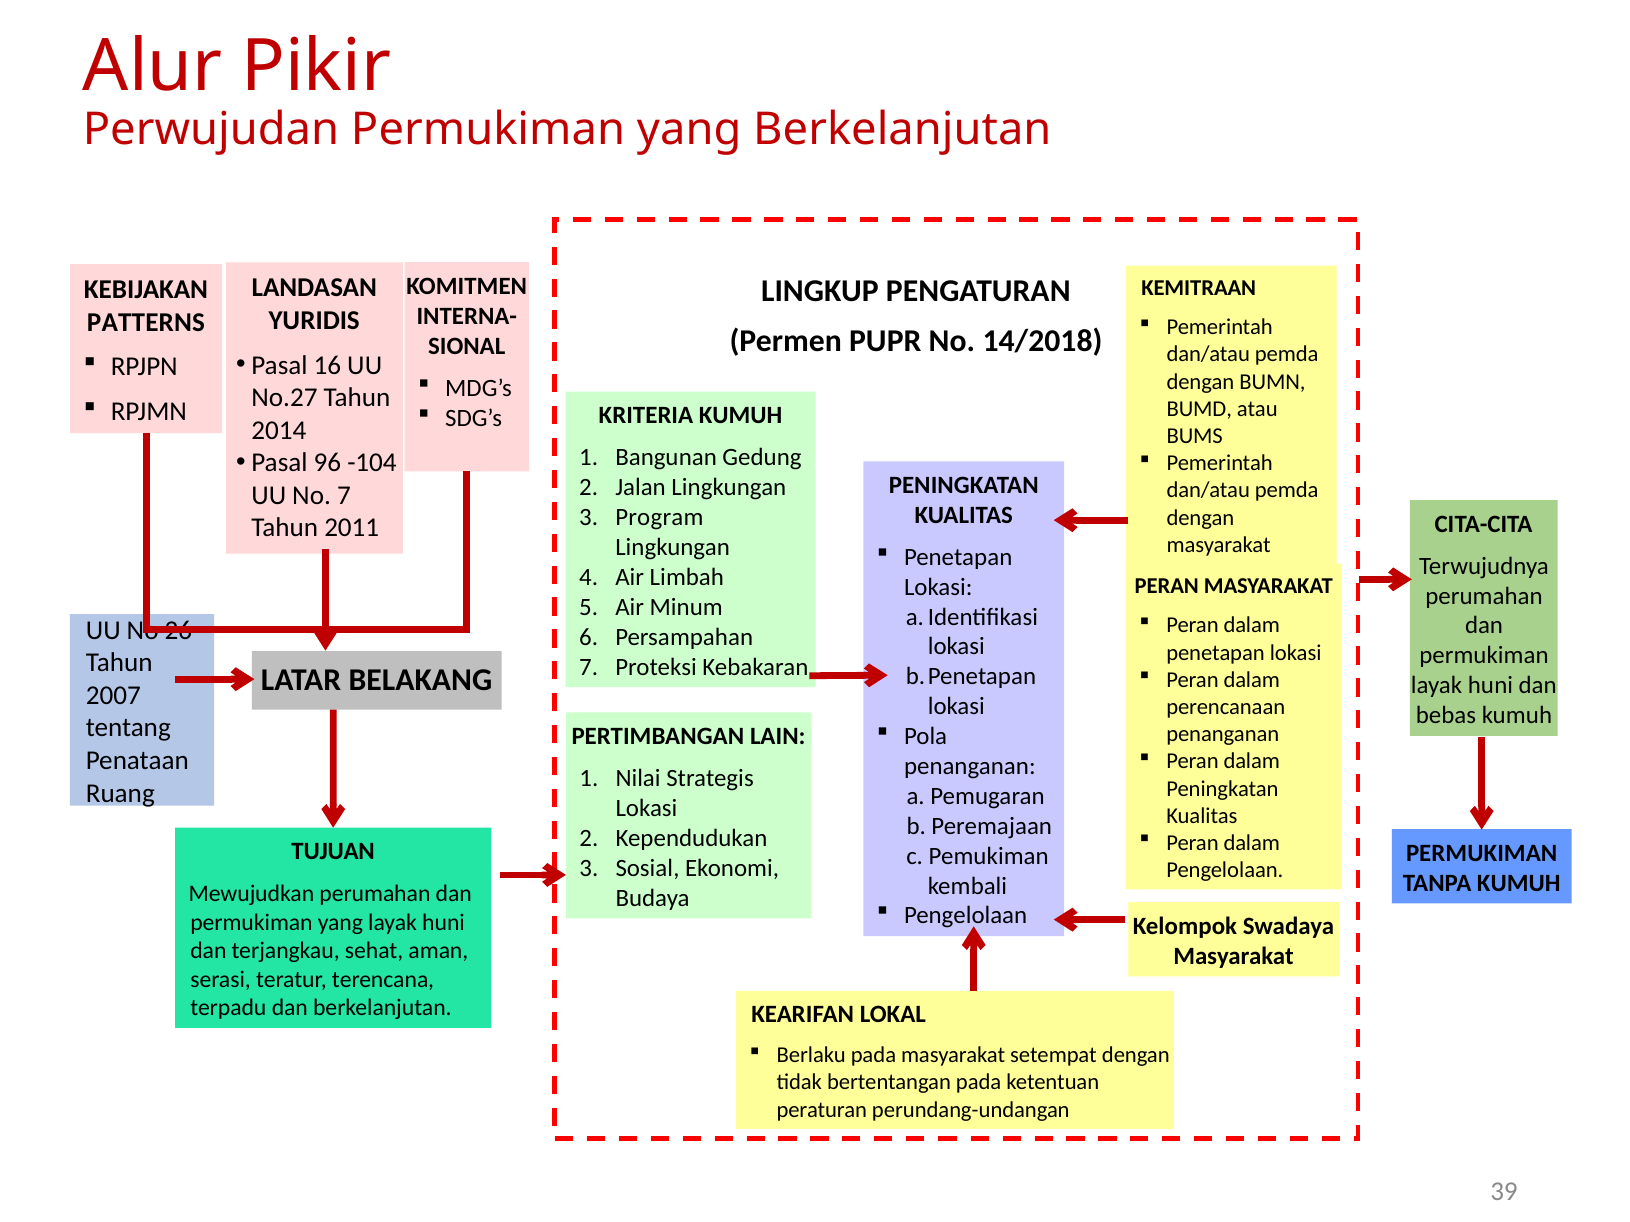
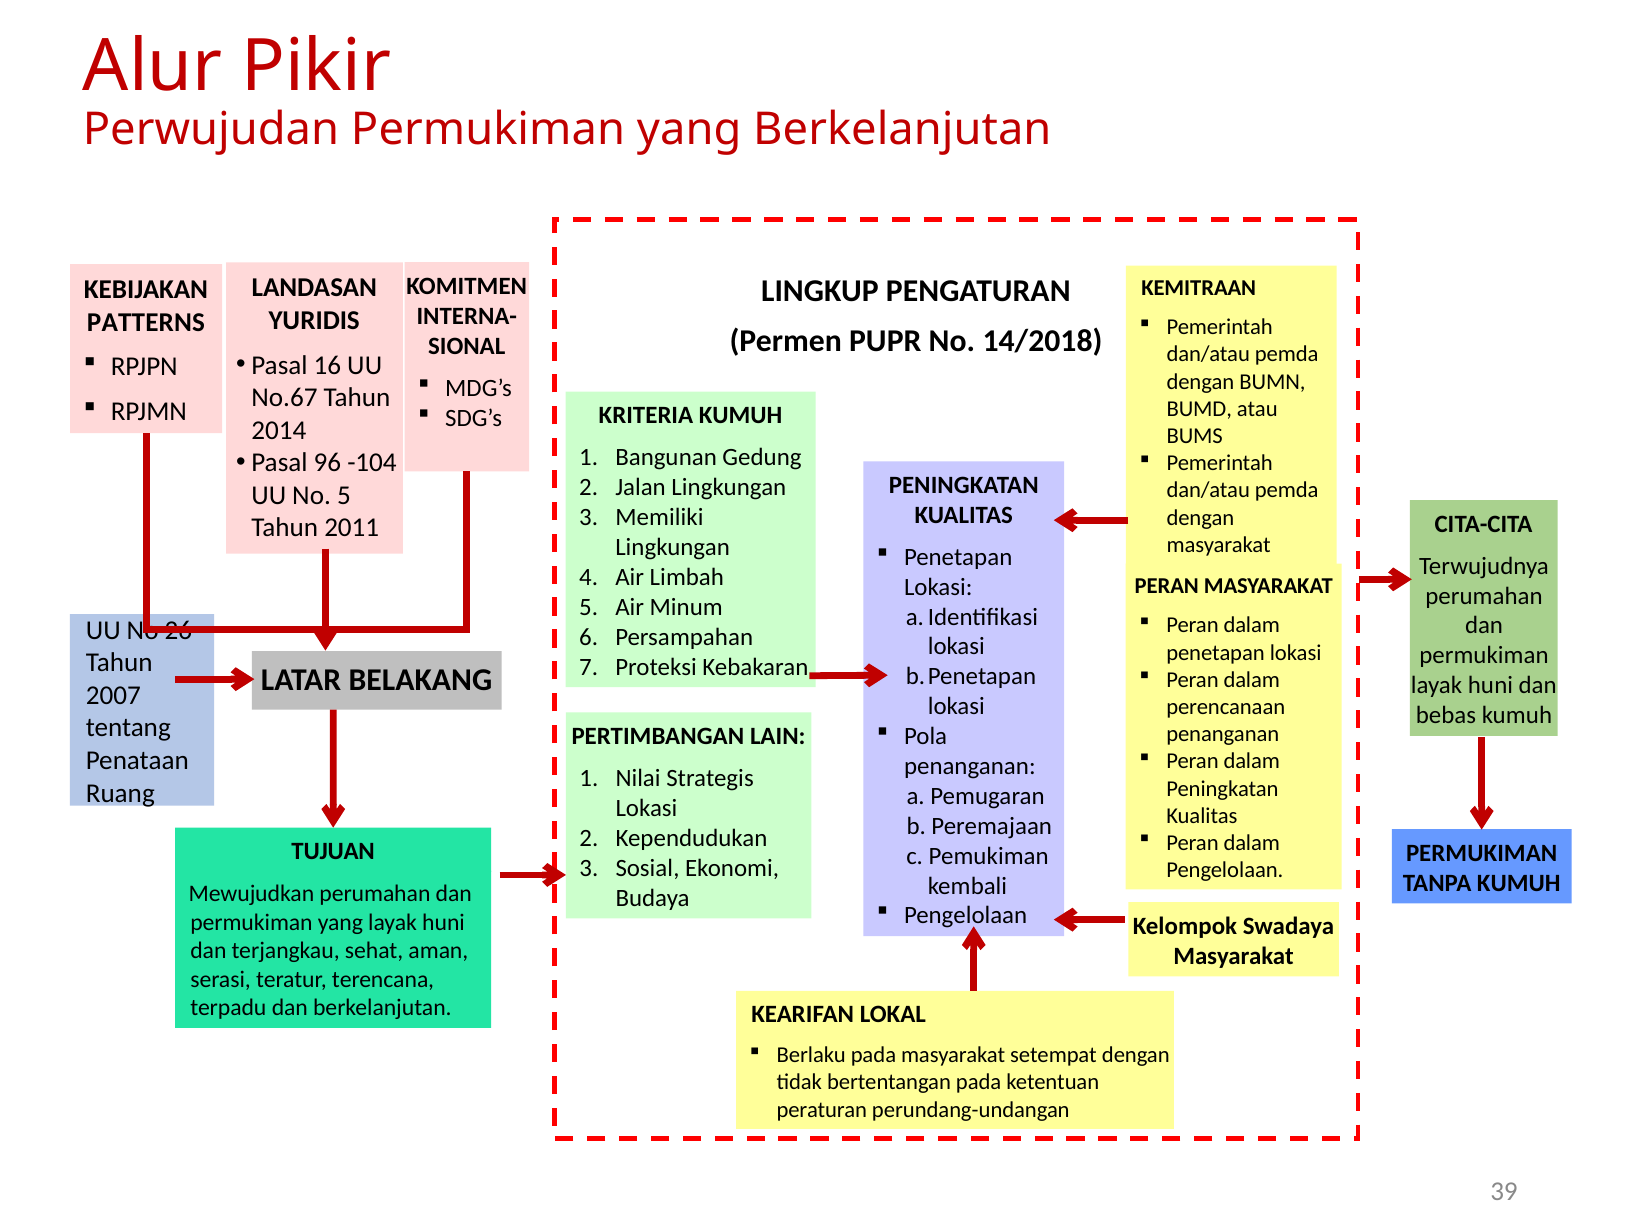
No.27: No.27 -> No.67
No 7: 7 -> 5
Program: Program -> Memiliki
